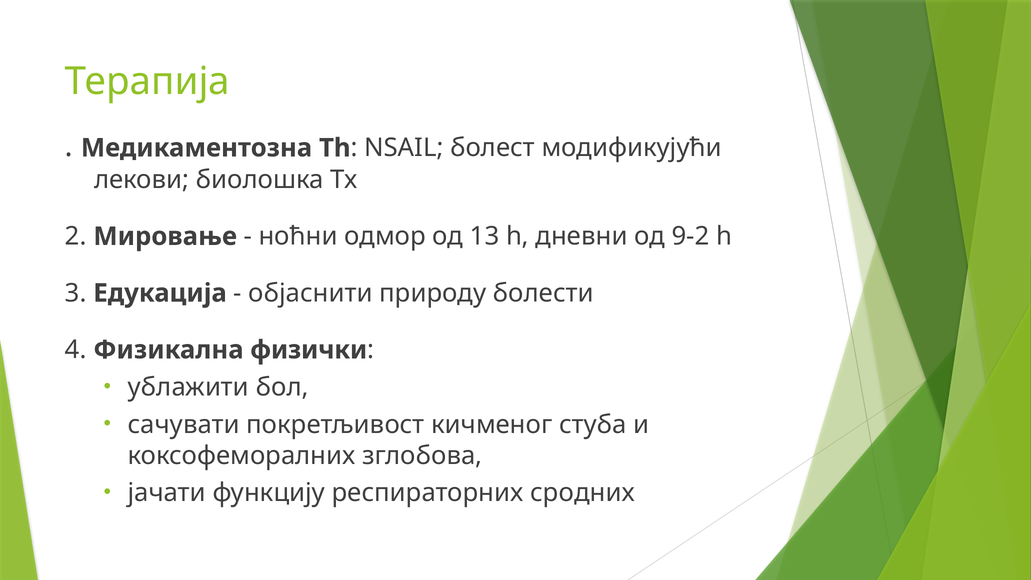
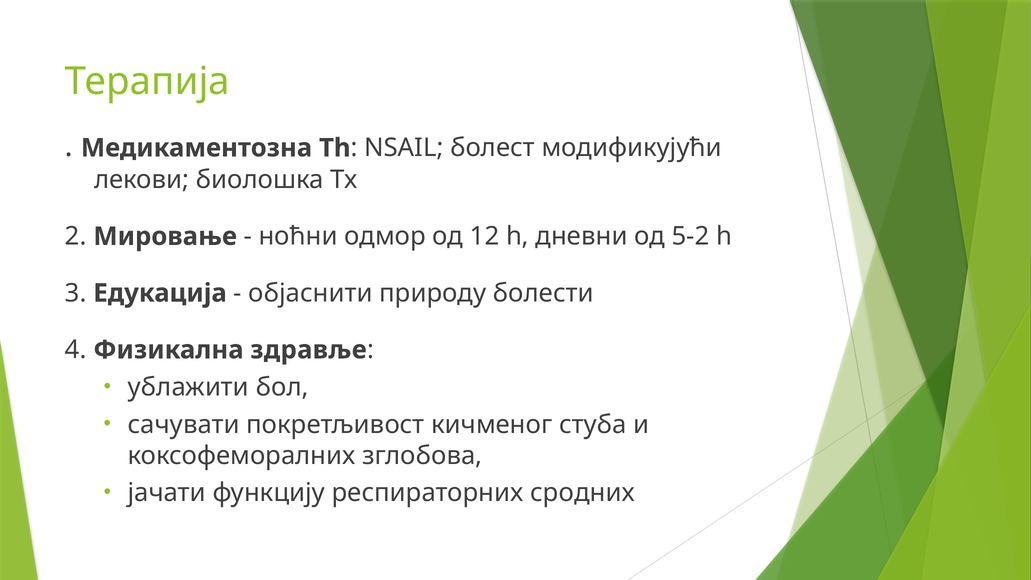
13: 13 -> 12
9-2: 9-2 -> 5-2
физички: физички -> здравље
